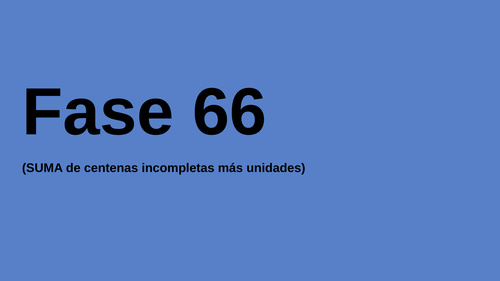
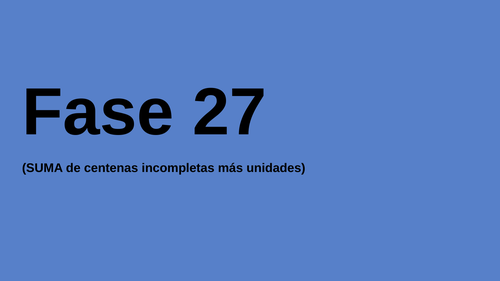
66: 66 -> 27
